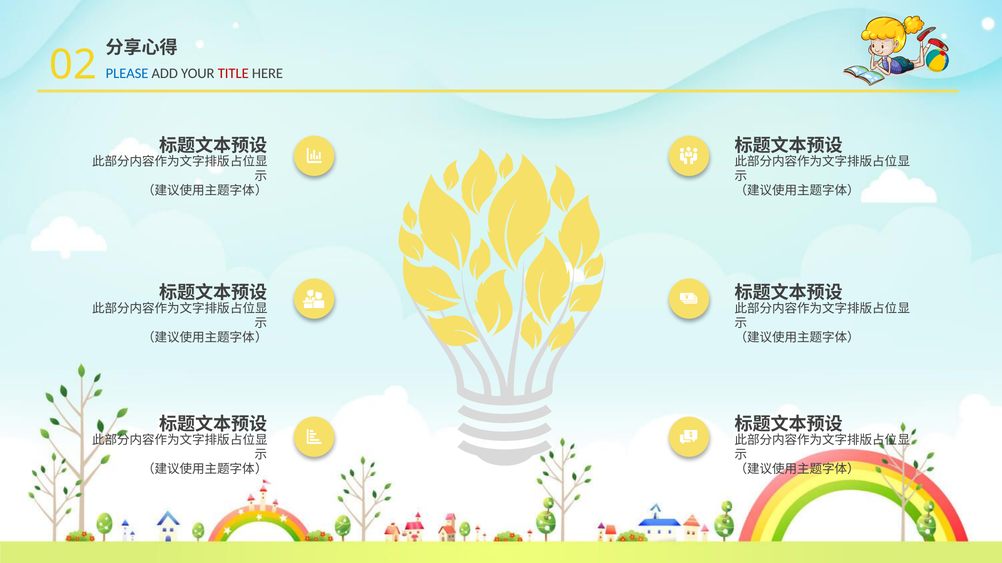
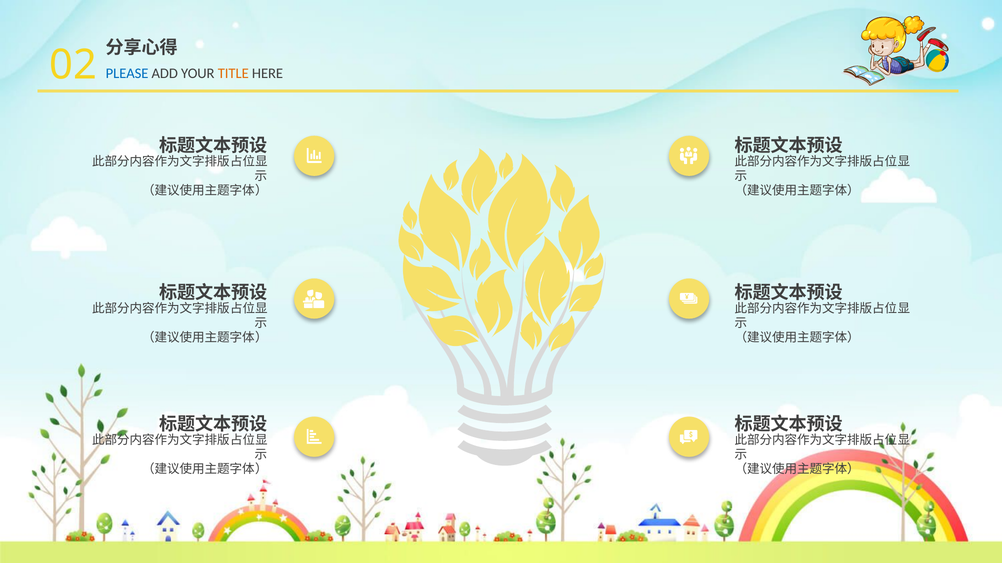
TITLE colour: red -> orange
